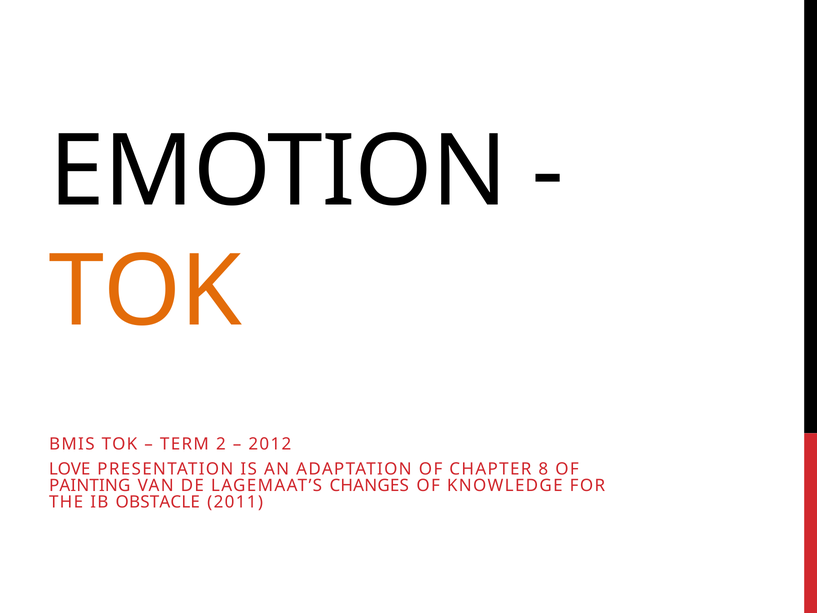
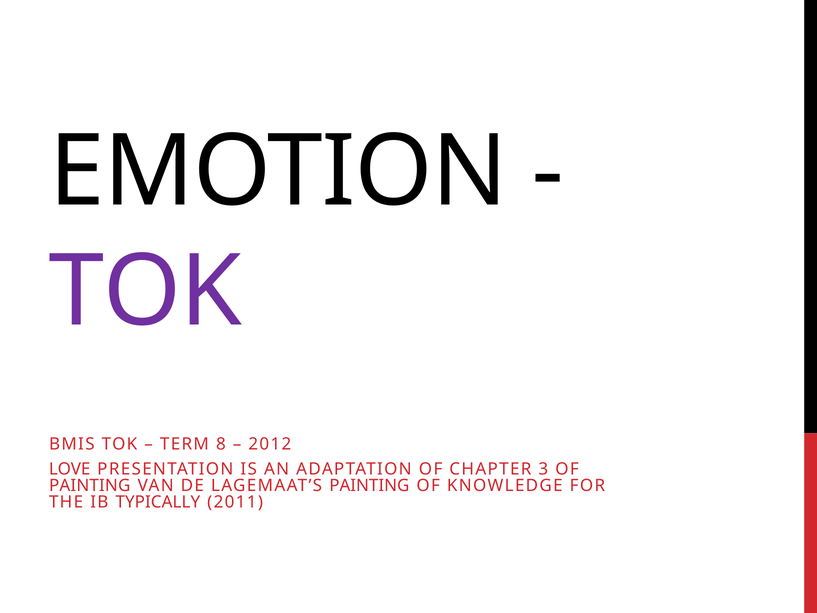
TOK at (145, 292) colour: orange -> purple
2: 2 -> 8
8: 8 -> 3
LAGEMAAT’S CHANGES: CHANGES -> PAINTING
OBSTACLE: OBSTACLE -> TYPICALLY
